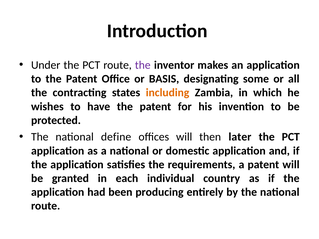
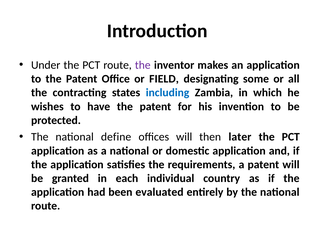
BASIS: BASIS -> FIELD
including colour: orange -> blue
producing: producing -> evaluated
